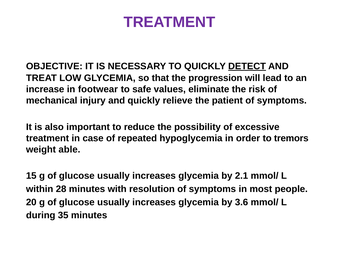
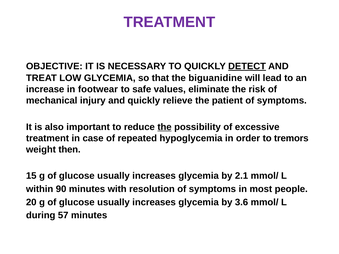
progression: progression -> biguanidine
the at (165, 127) underline: none -> present
able: able -> then
28: 28 -> 90
35: 35 -> 57
